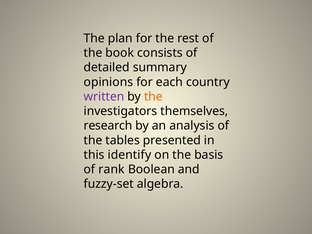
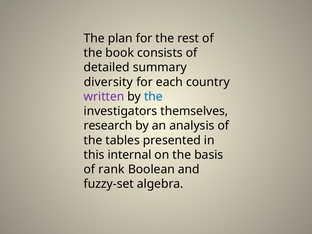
opinions: opinions -> diversity
the at (153, 97) colour: orange -> blue
identify: identify -> internal
